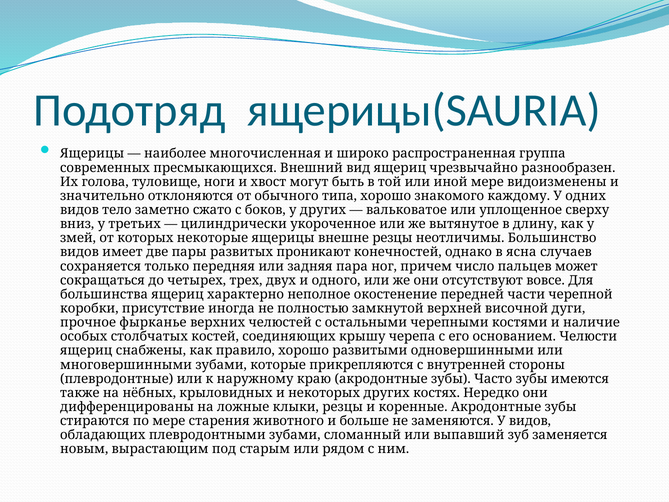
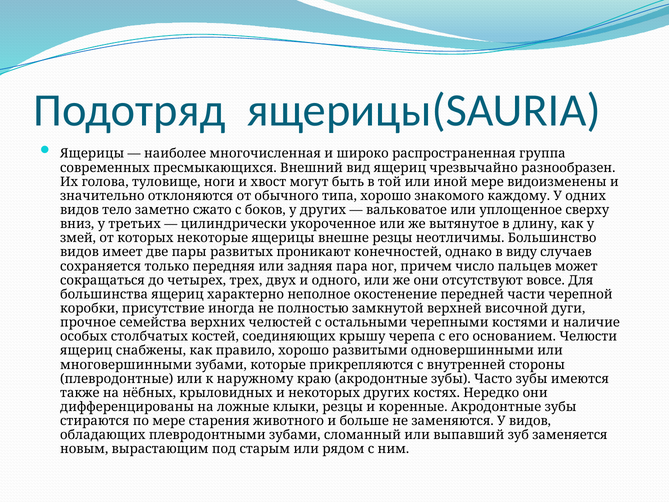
ясна: ясна -> виду
фырканье: фырканье -> семейства
